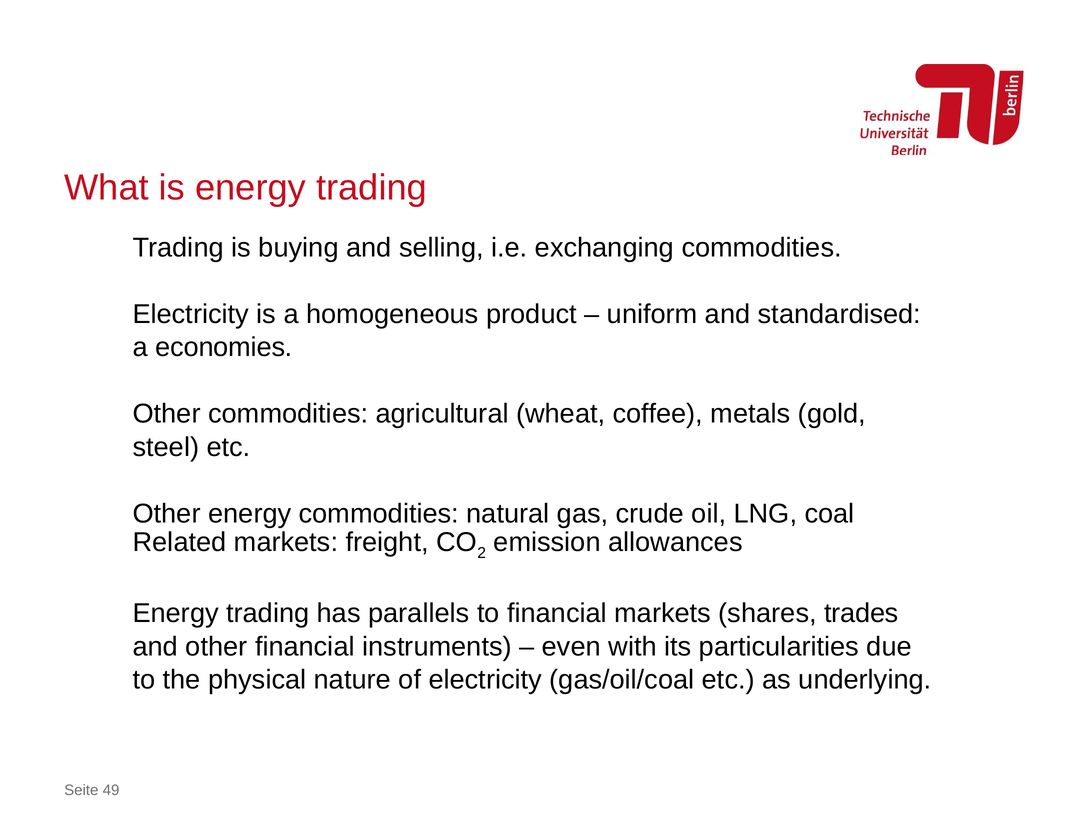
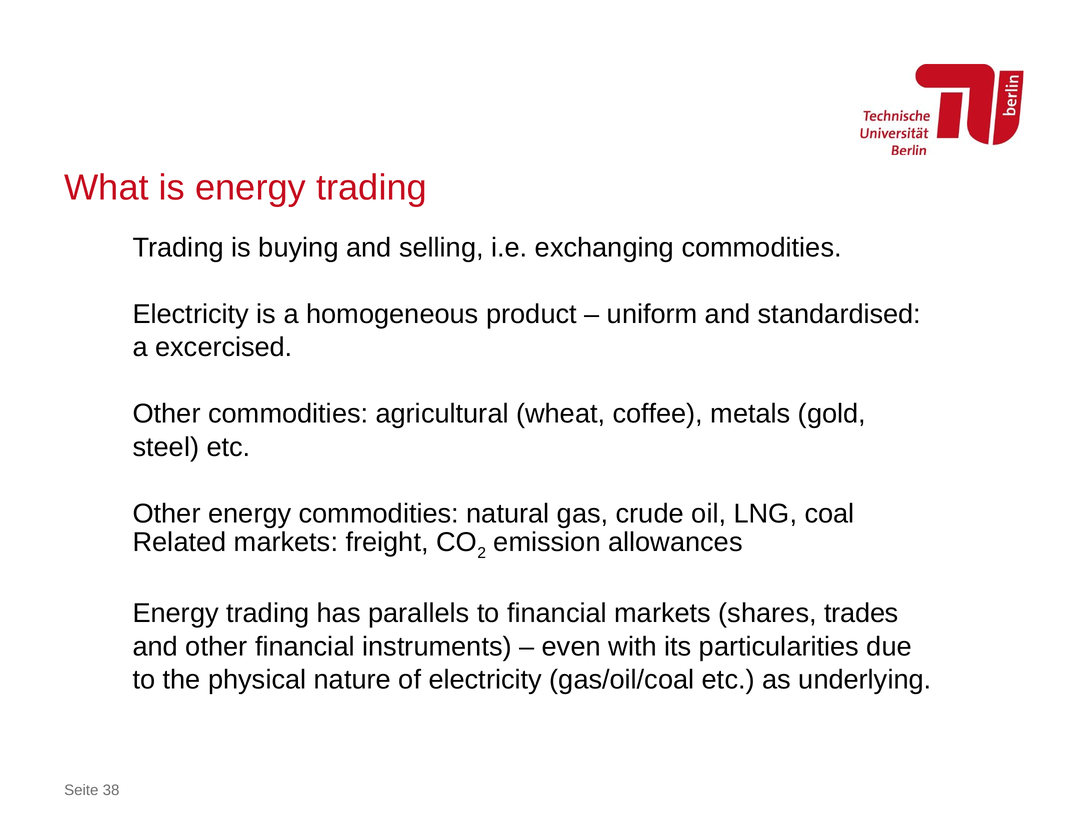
economies: economies -> excercised
49: 49 -> 38
